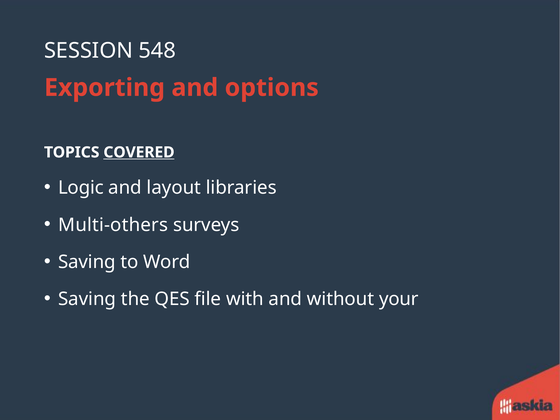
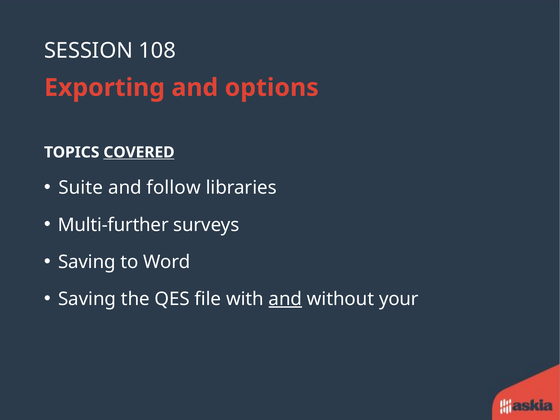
548: 548 -> 108
Logic: Logic -> Suite
layout: layout -> follow
Multi-others: Multi-others -> Multi-further
and at (285, 299) underline: none -> present
